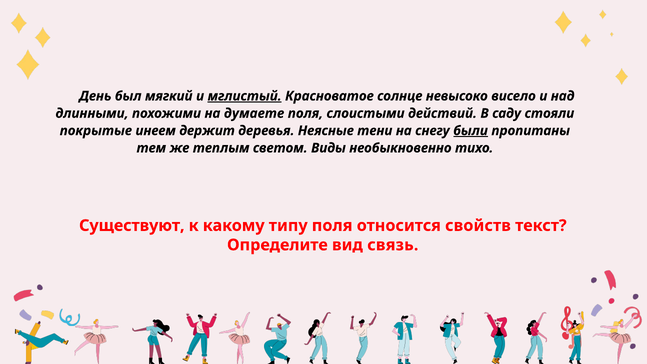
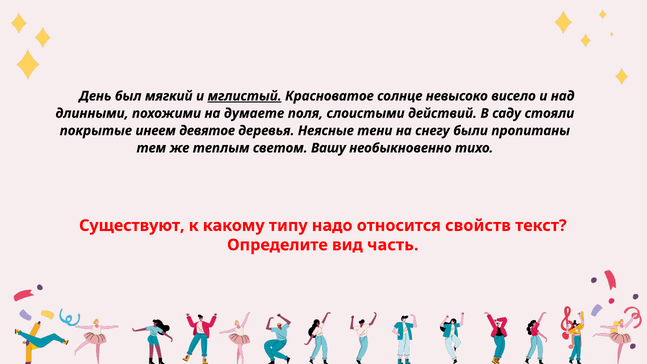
держит: держит -> девятое
были underline: present -> none
Виды: Виды -> Вашу
типу поля: поля -> надо
связь: связь -> часть
